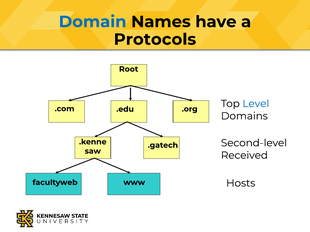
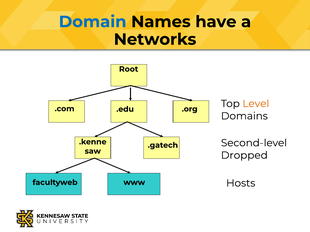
Protocols: Protocols -> Networks
Level colour: blue -> orange
Received: Received -> Dropped
